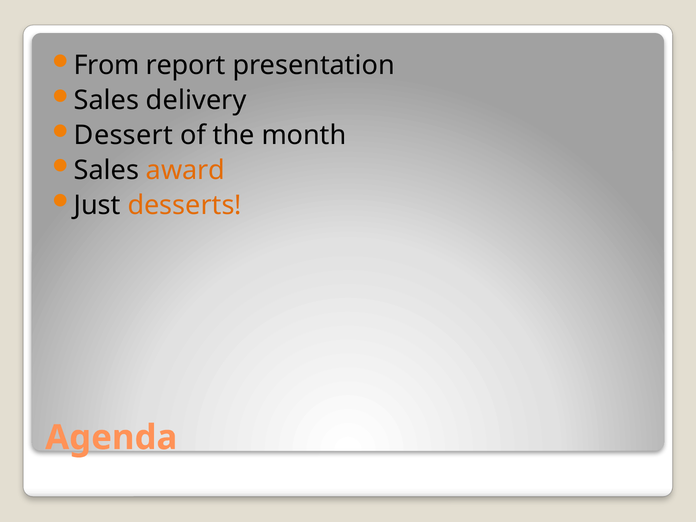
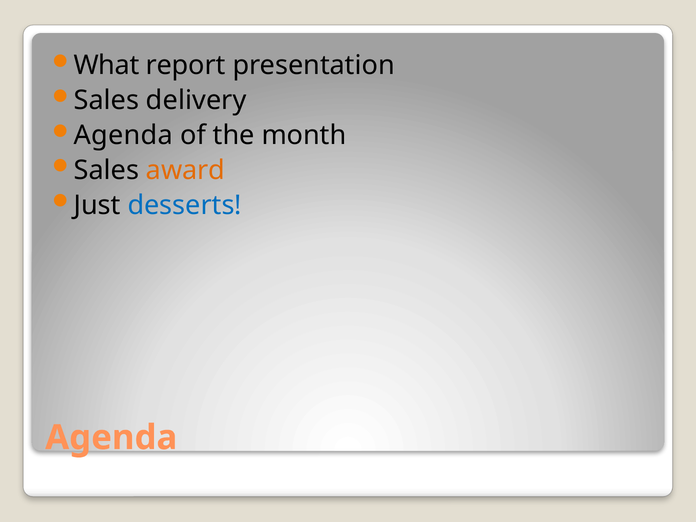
From: From -> What
Dessert at (123, 135): Dessert -> Agenda
desserts colour: orange -> blue
